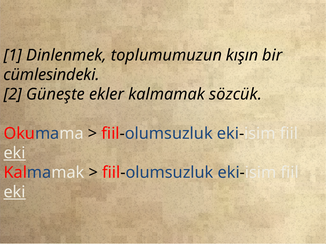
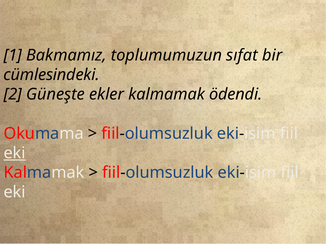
Dinlenmek: Dinlenmek -> Bakmamız
kışın: kışın -> sıfat
sözcük: sözcük -> ödendi
eki at (15, 192) underline: present -> none
